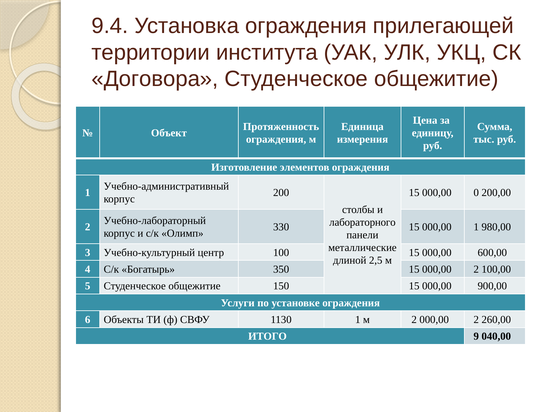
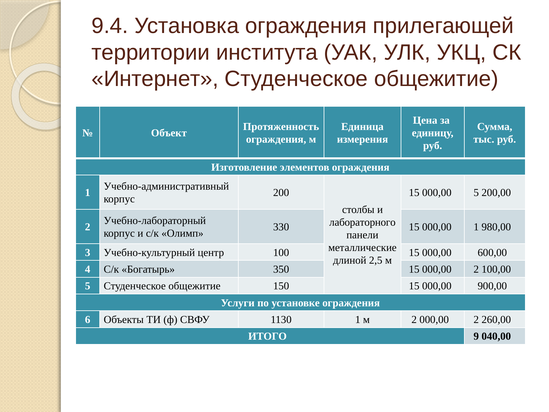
Договора: Договора -> Интернет
000,00 0: 0 -> 5
